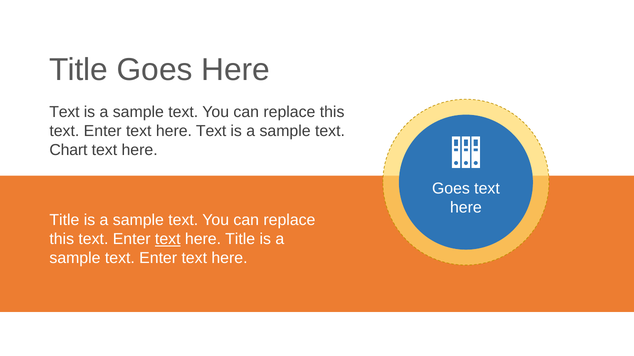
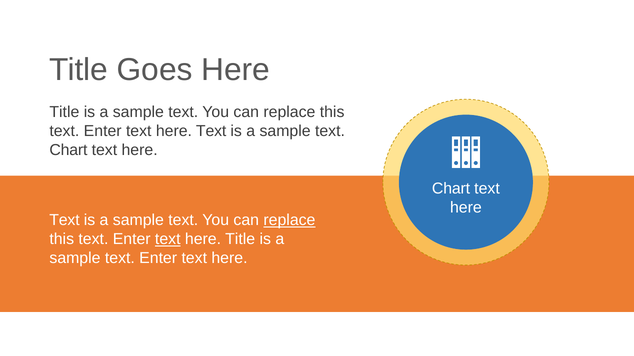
Text at (64, 112): Text -> Title
Goes at (451, 189): Goes -> Chart
Title at (64, 220): Title -> Text
replace at (289, 220) underline: none -> present
